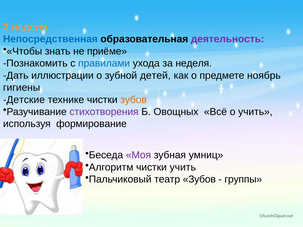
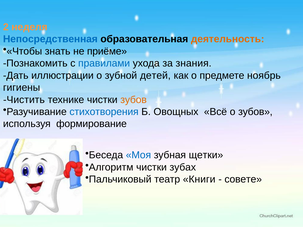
деятельность colour: purple -> orange
за неделя: неделя -> знания
Детские: Детские -> Чистить
стихотворения colour: purple -> blue
о учить: учить -> зубов
Моя colour: purple -> blue
умниц: умниц -> щетки
чистки учить: учить -> зубах
театр Зубов: Зубов -> Книги
группы: группы -> совете
